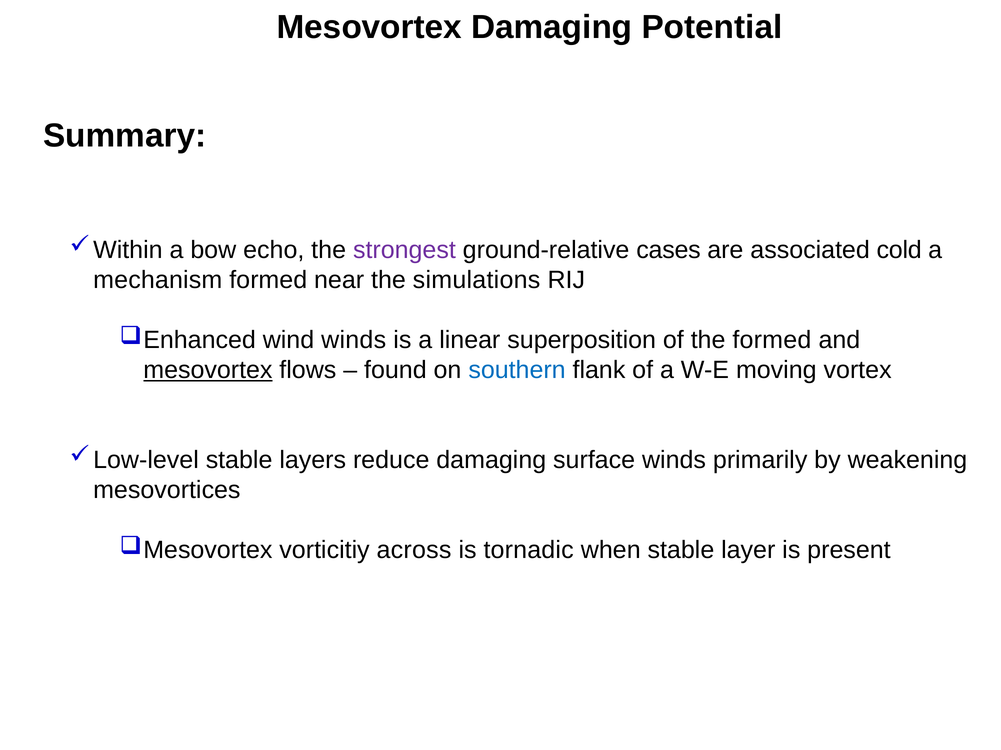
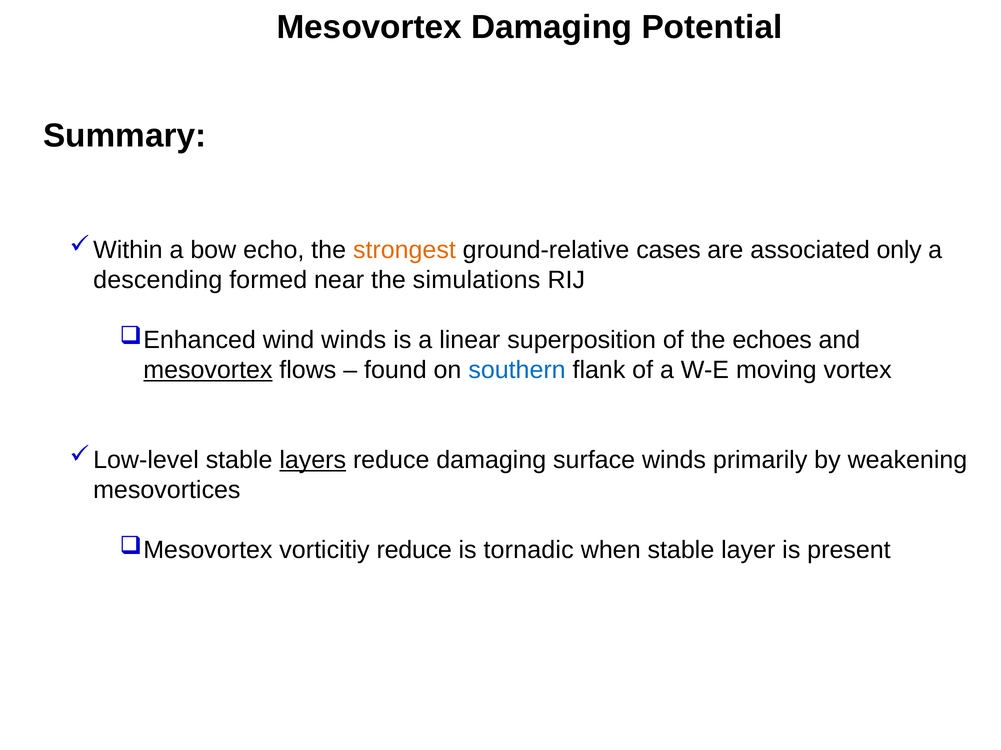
strongest colour: purple -> orange
cold: cold -> only
mechanism: mechanism -> descending
the formed: formed -> echoes
layers underline: none -> present
vorticitiy across: across -> reduce
